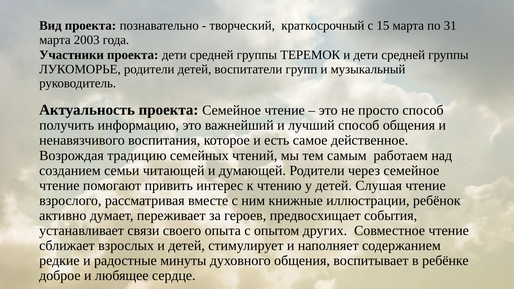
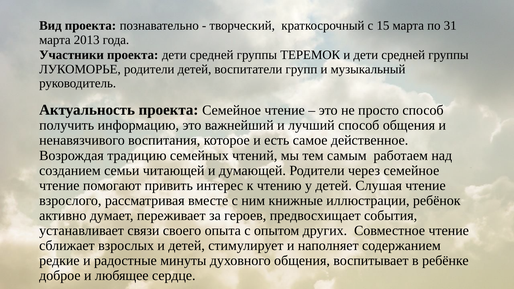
2003: 2003 -> 2013
